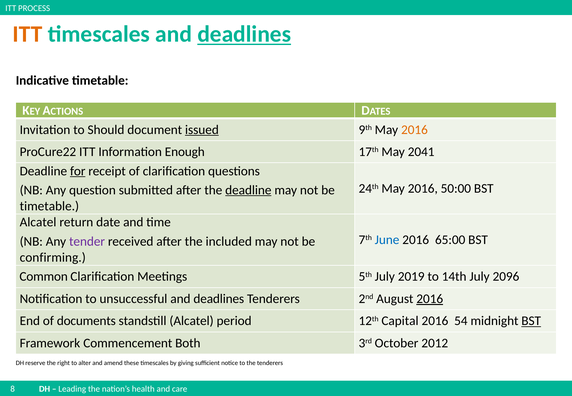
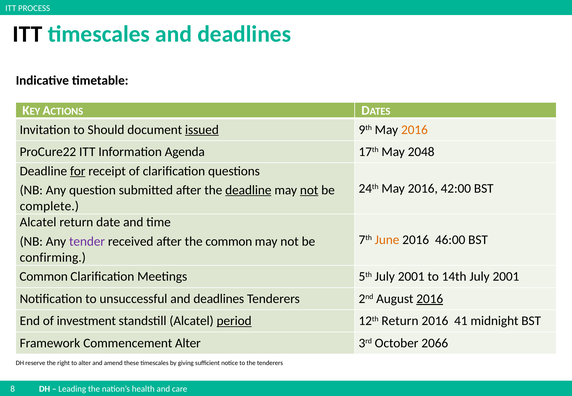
ITT at (27, 34) colour: orange -> black
deadlines at (244, 34) underline: present -> none
Enough: Enough -> Agenda
2041: 2041 -> 2048
50:00: 50:00 -> 42:00
not at (309, 190) underline: none -> present
timetable at (49, 206): timetable -> complete
June colour: blue -> orange
65:00: 65:00 -> 46:00
the included: included -> common
5th July 2019: 2019 -> 2001
14th July 2096: 2096 -> 2001
documents: documents -> investment
period underline: none -> present
12th Capital: Capital -> Return
54: 54 -> 41
BST at (531, 321) underline: present -> none
Commencement Both: Both -> Alter
2012: 2012 -> 2066
